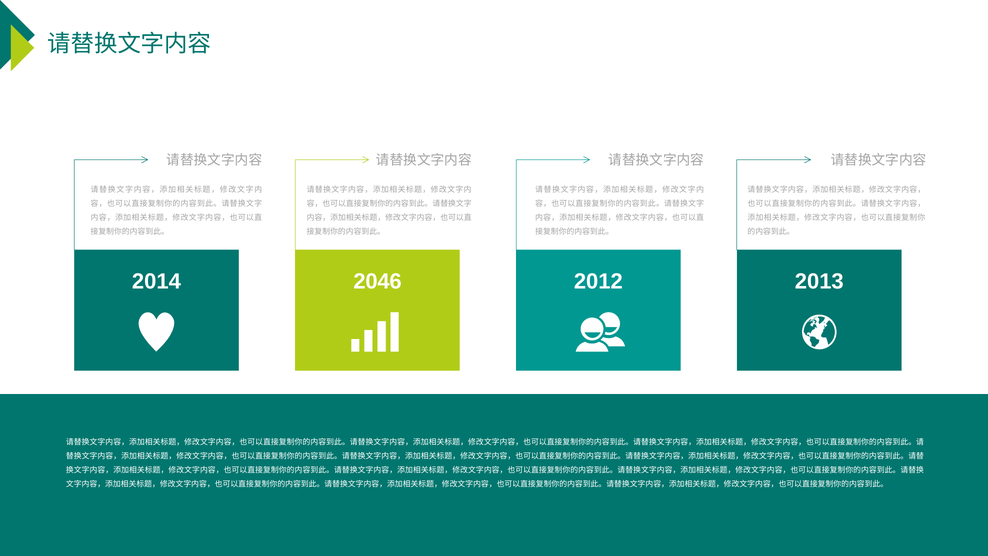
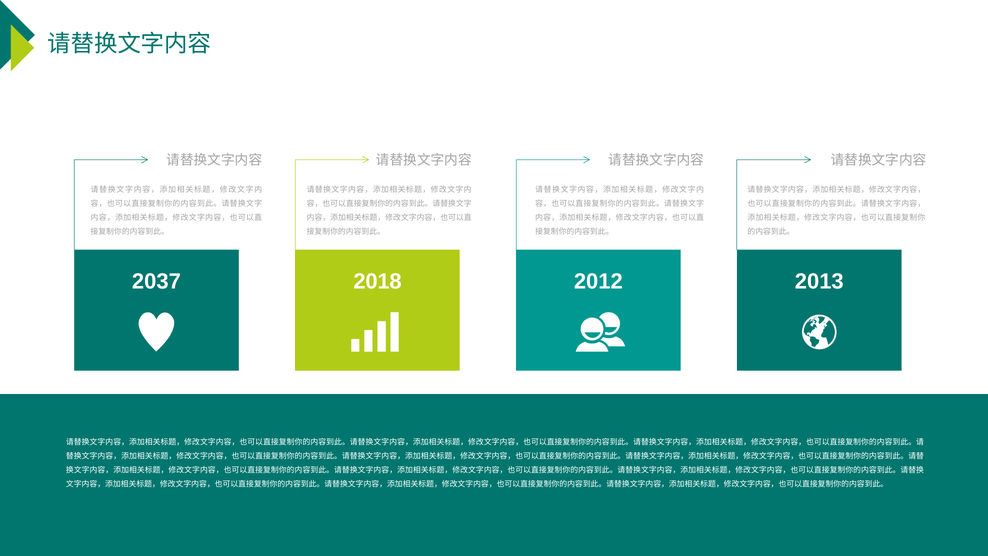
2014: 2014 -> 2037
2046: 2046 -> 2018
